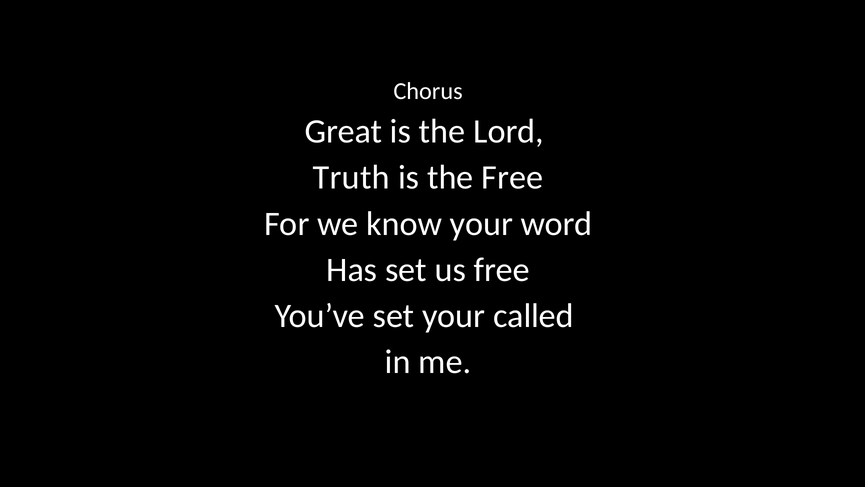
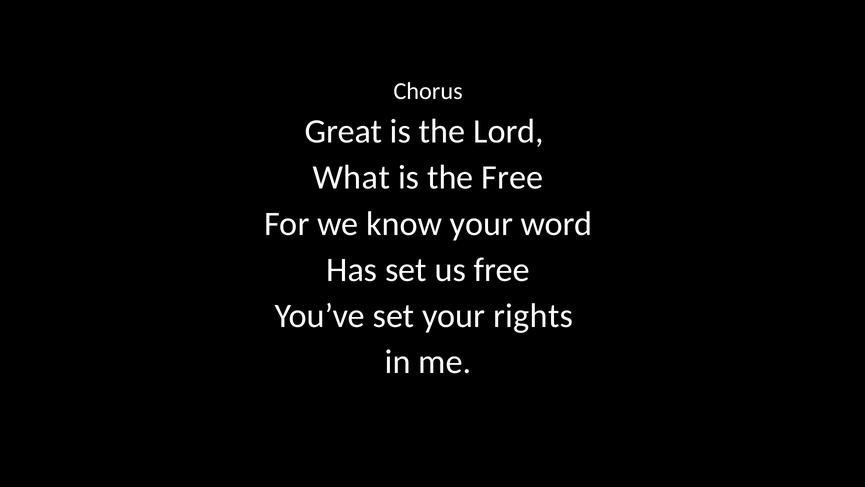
Truth: Truth -> What
called: called -> rights
